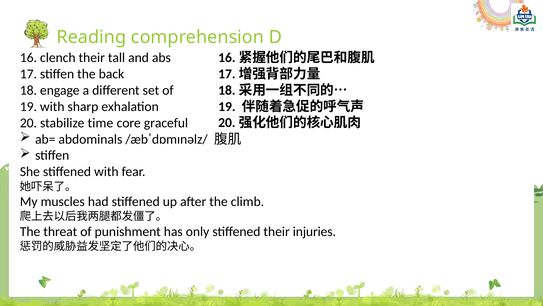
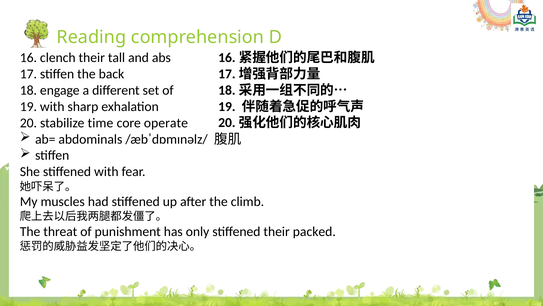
graceful: graceful -> operate
injuries: injuries -> packed
